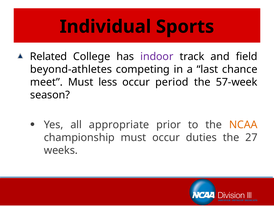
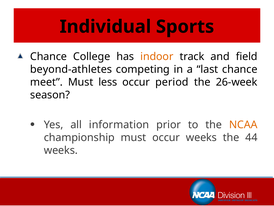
Related at (49, 56): Related -> Chance
indoor colour: purple -> orange
57-week: 57-week -> 26-week
appropriate: appropriate -> information
occur duties: duties -> weeks
27: 27 -> 44
